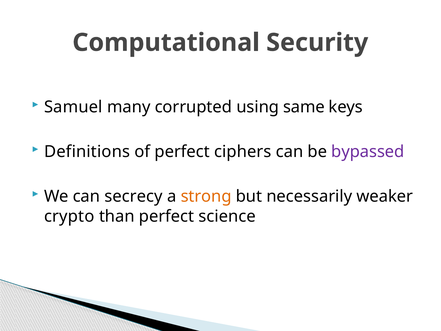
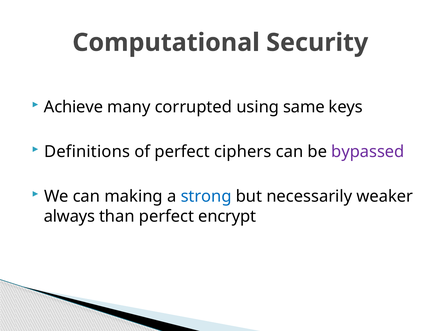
Samuel: Samuel -> Achieve
secrecy: secrecy -> making
strong colour: orange -> blue
crypto: crypto -> always
science: science -> encrypt
